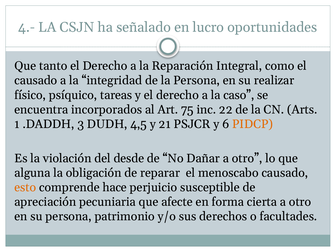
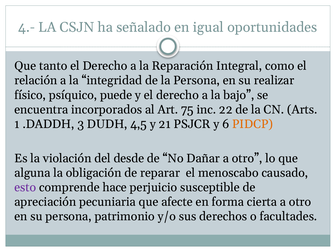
lucro: lucro -> igual
causado at (36, 80): causado -> relación
tareas: tareas -> puede
caso: caso -> bajo
esto colour: orange -> purple
